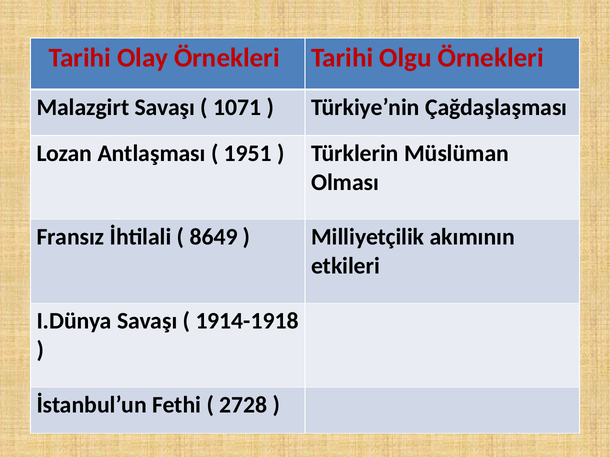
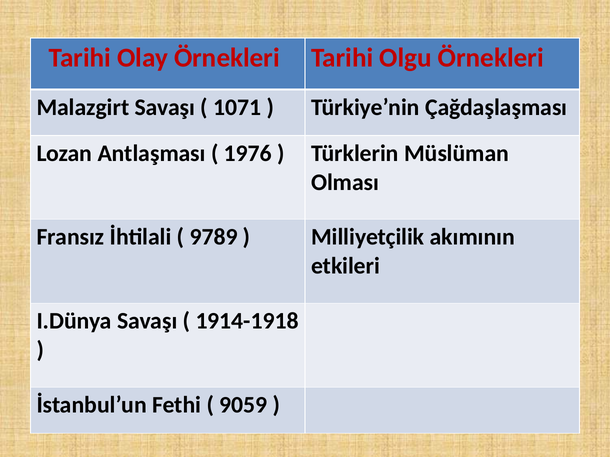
1951: 1951 -> 1976
8649: 8649 -> 9789
2728: 2728 -> 9059
